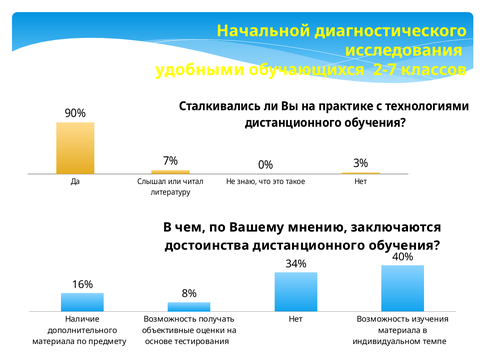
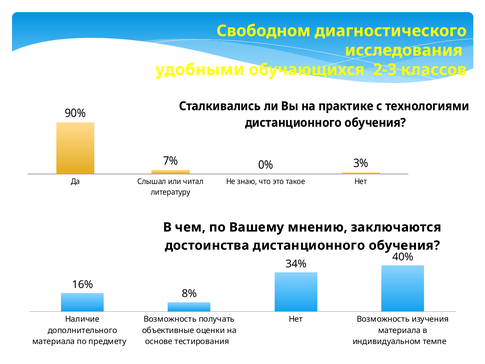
Начальной: Начальной -> Свободном
2-7: 2-7 -> 2-3
